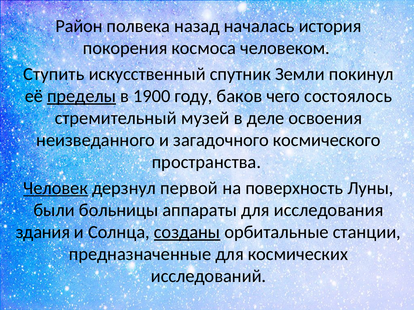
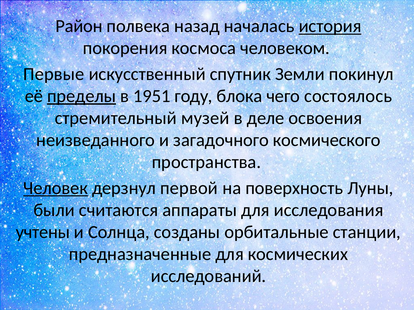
история underline: none -> present
Ступить: Ступить -> Первые
1900: 1900 -> 1951
баков: баков -> блока
больницы: больницы -> считаются
здания: здания -> учтены
созданы underline: present -> none
